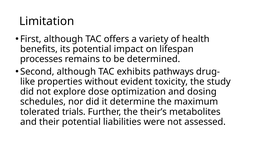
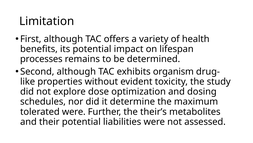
pathways: pathways -> organism
tolerated trials: trials -> were
